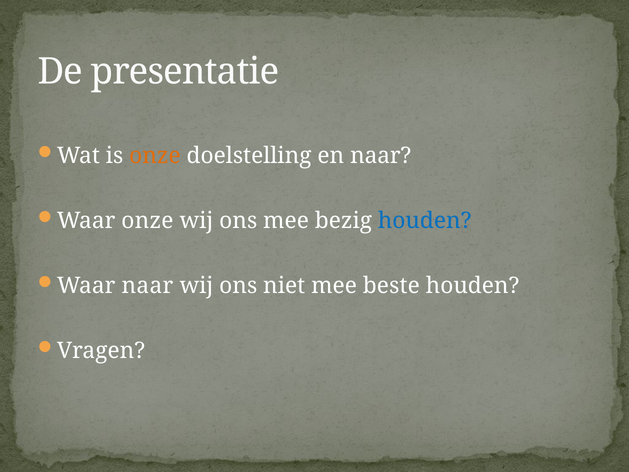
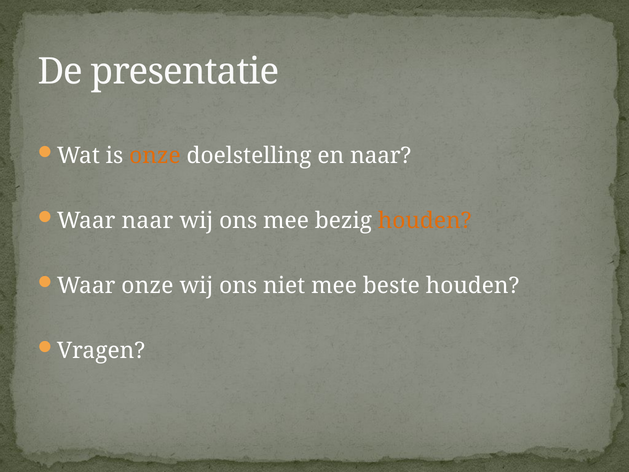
Waar onze: onze -> naar
houden at (425, 221) colour: blue -> orange
Waar naar: naar -> onze
